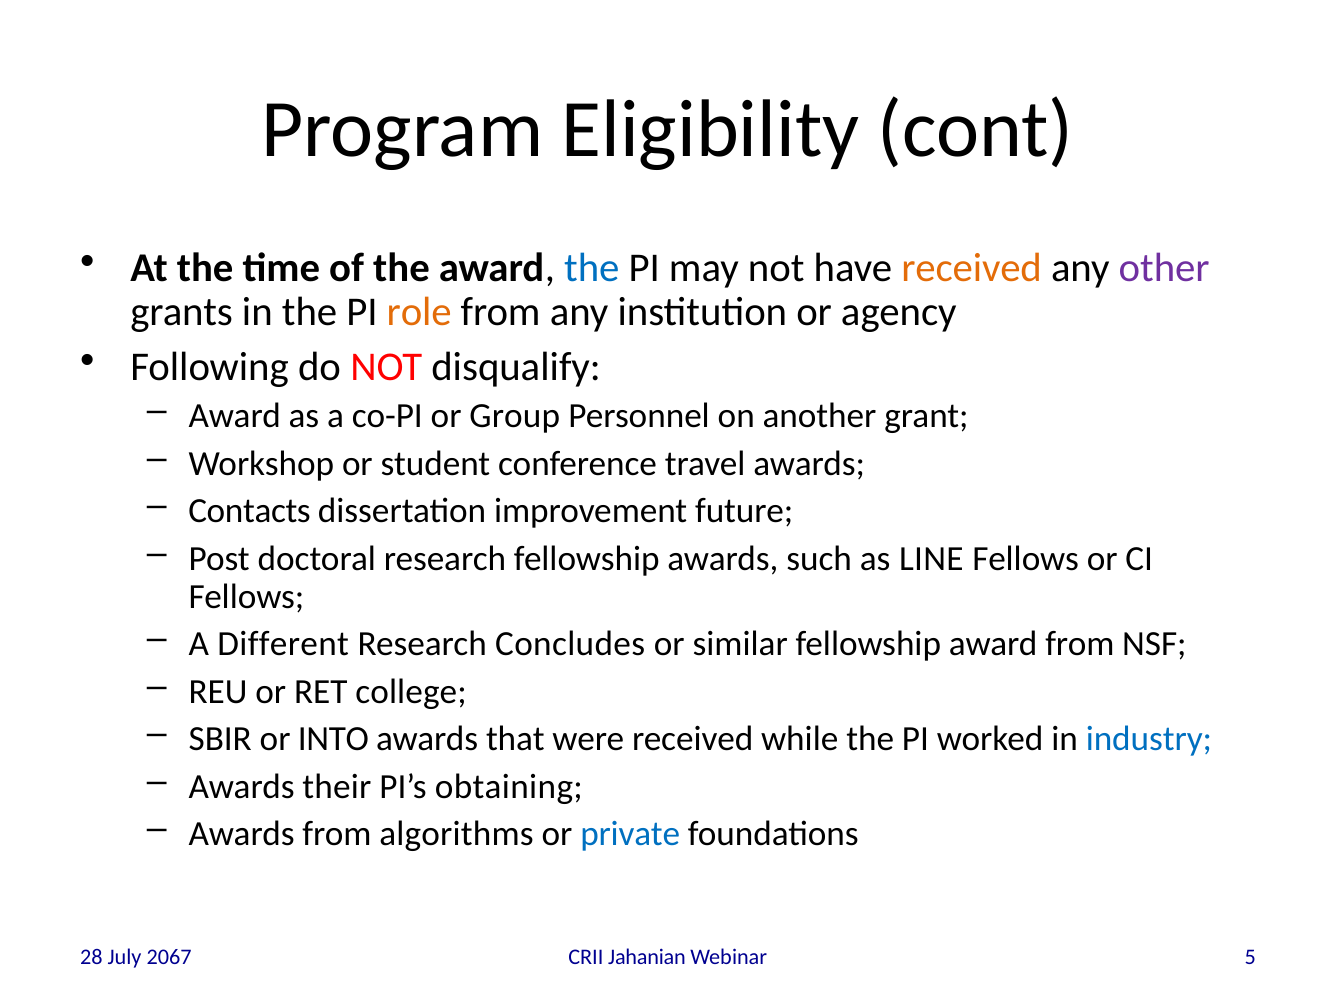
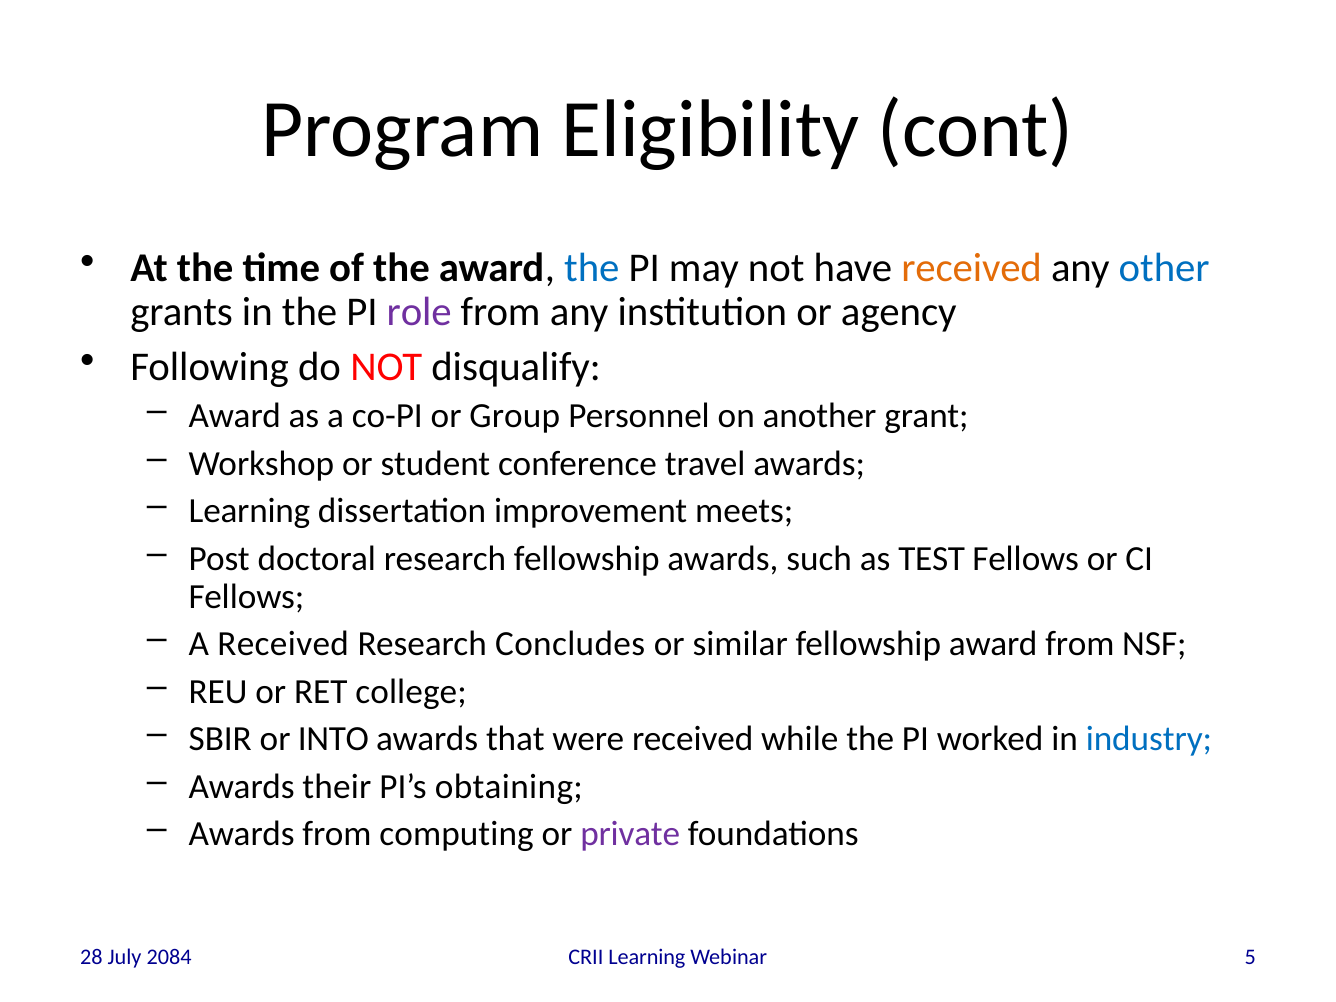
other colour: purple -> blue
role colour: orange -> purple
Contacts at (250, 511): Contacts -> Learning
future: future -> meets
LINE: LINE -> TEST
A Different: Different -> Received
algorithms: algorithms -> computing
private colour: blue -> purple
CRII Jahanian: Jahanian -> Learning
2067: 2067 -> 2084
